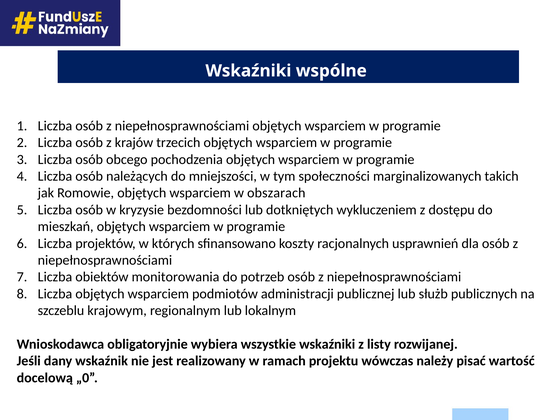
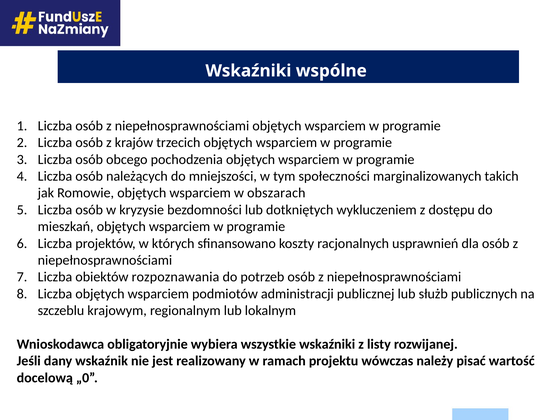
monitorowania: monitorowania -> rozpoznawania
